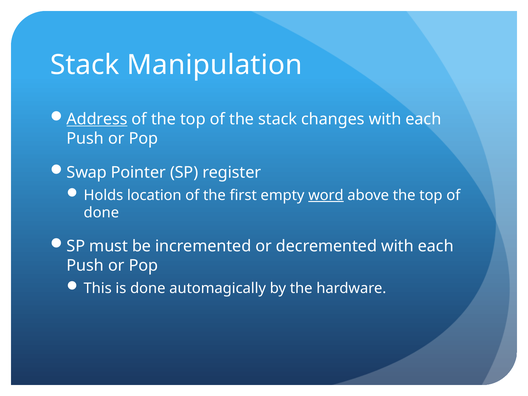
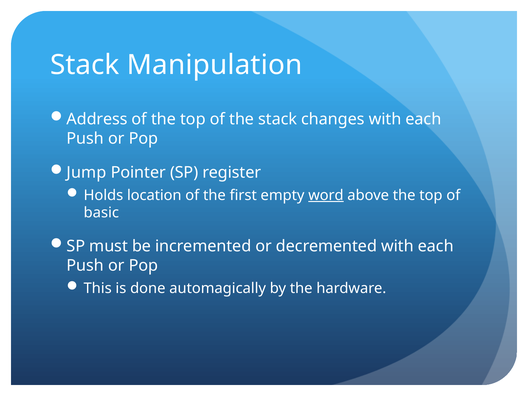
Address underline: present -> none
Swap: Swap -> Jump
done at (101, 213): done -> basic
